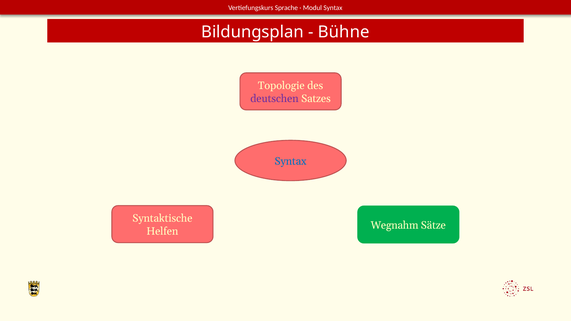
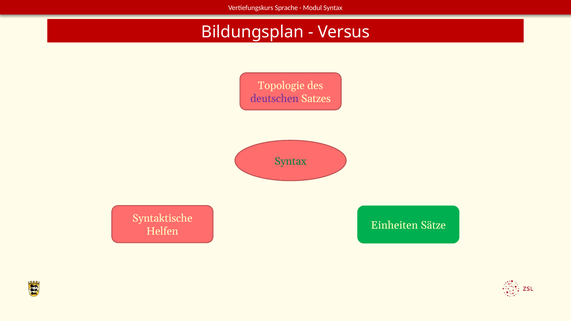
Bühne: Bühne -> Versus
Syntax at (291, 161) colour: blue -> green
Wegnahm: Wegnahm -> Einheiten
